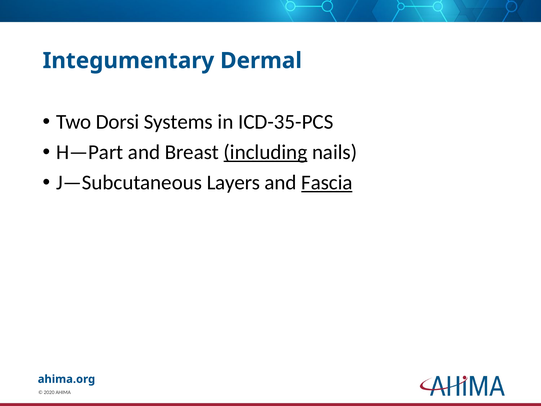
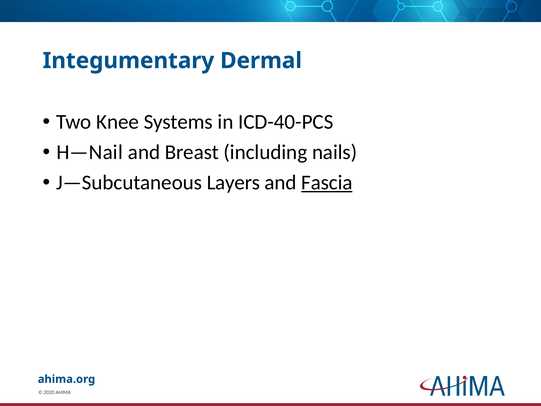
Dorsi: Dorsi -> Knee
ICD-35-PCS: ICD-35-PCS -> ICD-40-PCS
H—Part: H—Part -> H—Nail
including underline: present -> none
